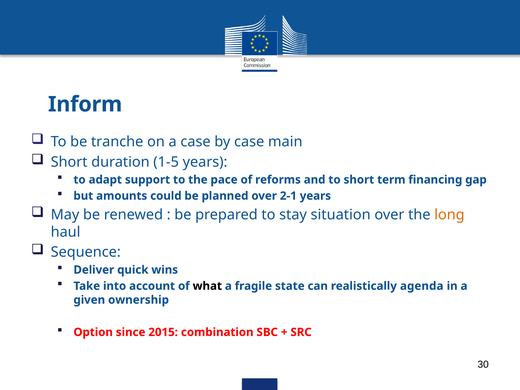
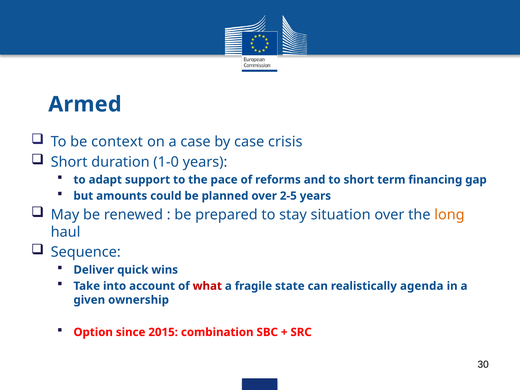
Inform: Inform -> Armed
tranche: tranche -> context
main: main -> crisis
1-5: 1-5 -> 1-0
2-1: 2-1 -> 2-5
what colour: black -> red
